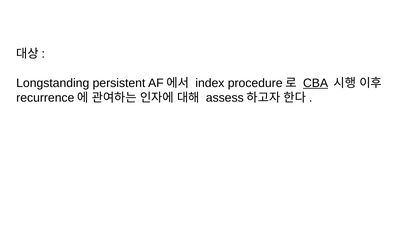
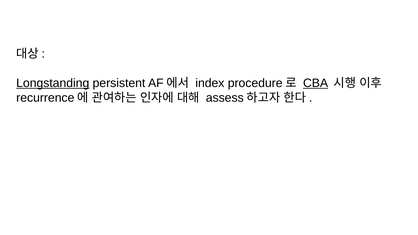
Longstanding underline: none -> present
